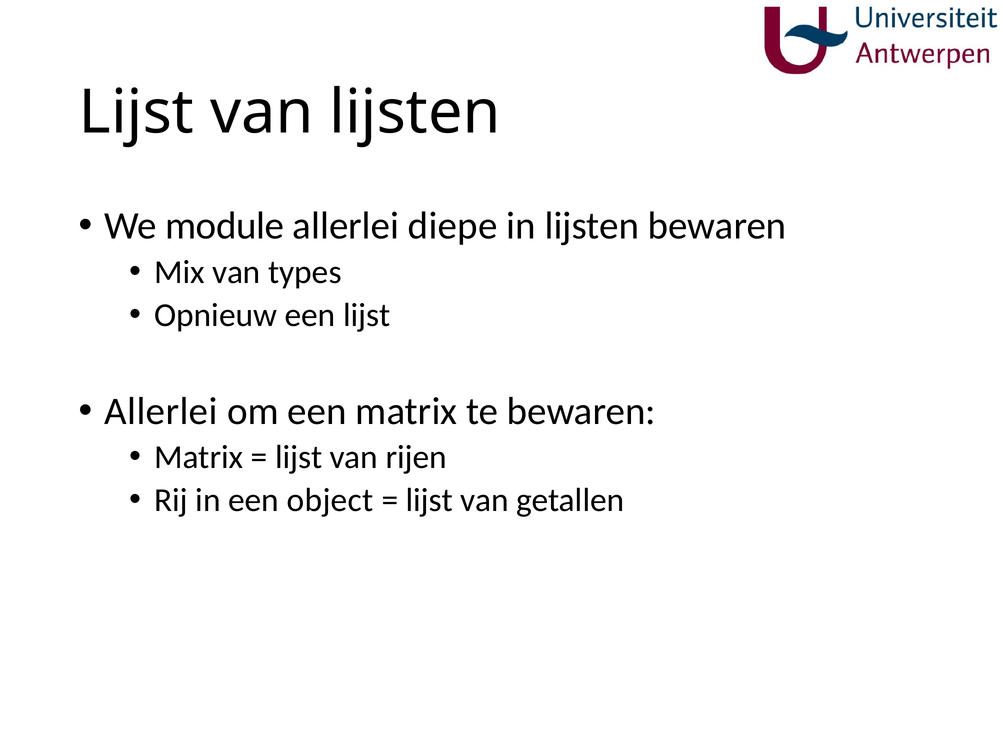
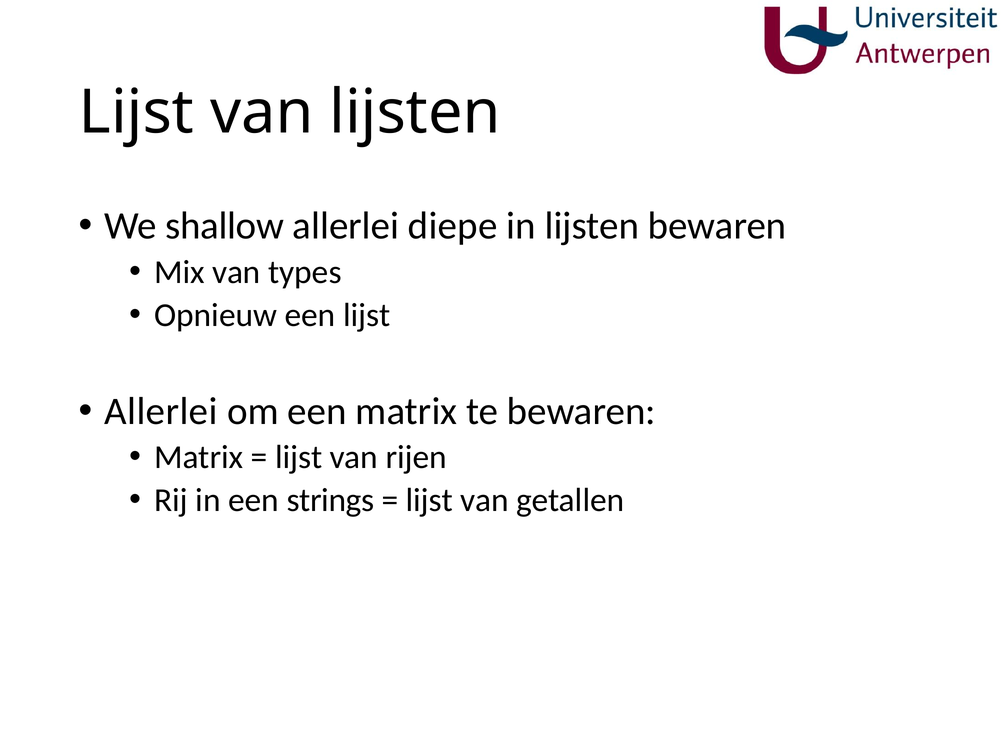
module: module -> shallow
object: object -> strings
